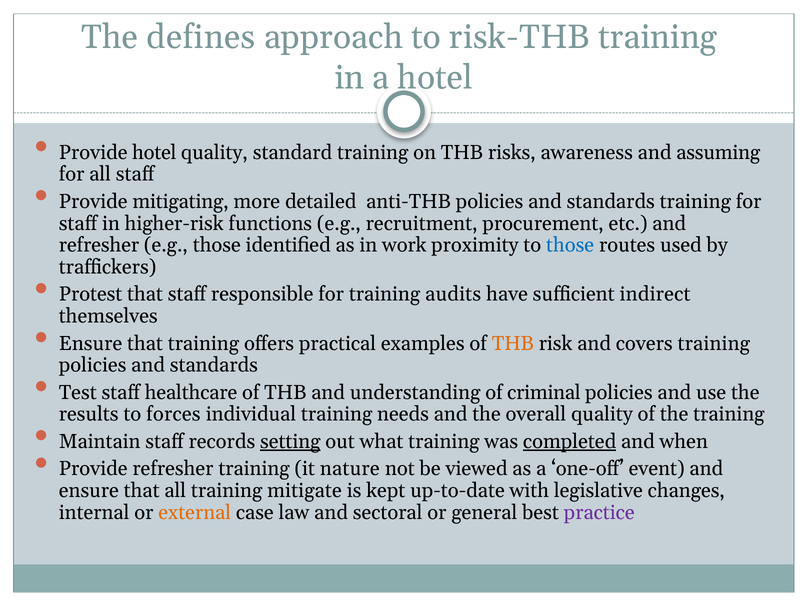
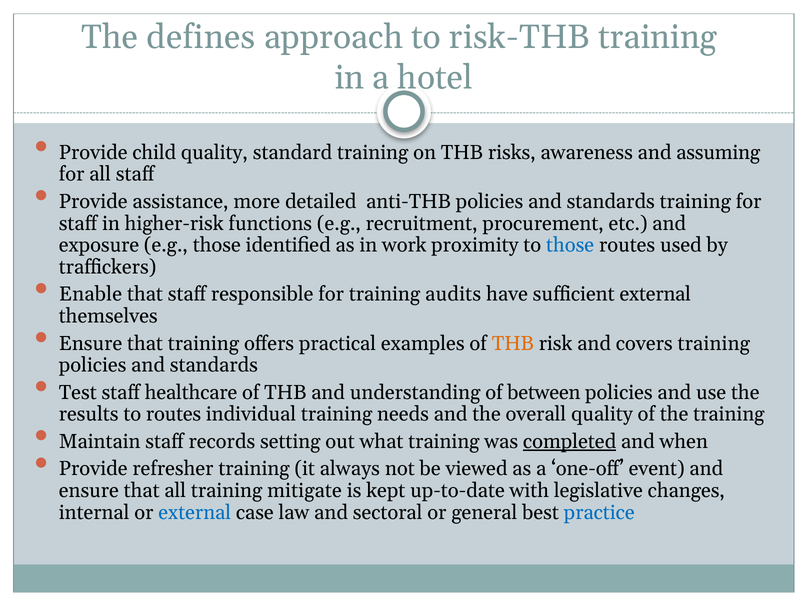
Provide hotel: hotel -> child
mitigating: mitigating -> assistance
refresher at (99, 245): refresher -> exposure
Protest: Protest -> Enable
sufficient indirect: indirect -> external
criminal: criminal -> between
to forces: forces -> routes
setting underline: present -> none
nature: nature -> always
external at (195, 512) colour: orange -> blue
practice colour: purple -> blue
